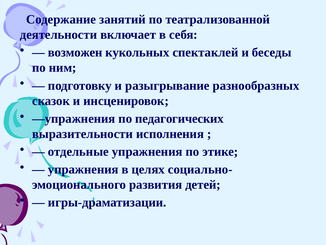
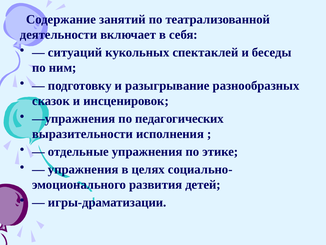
возможен: возможен -> ситуаций
